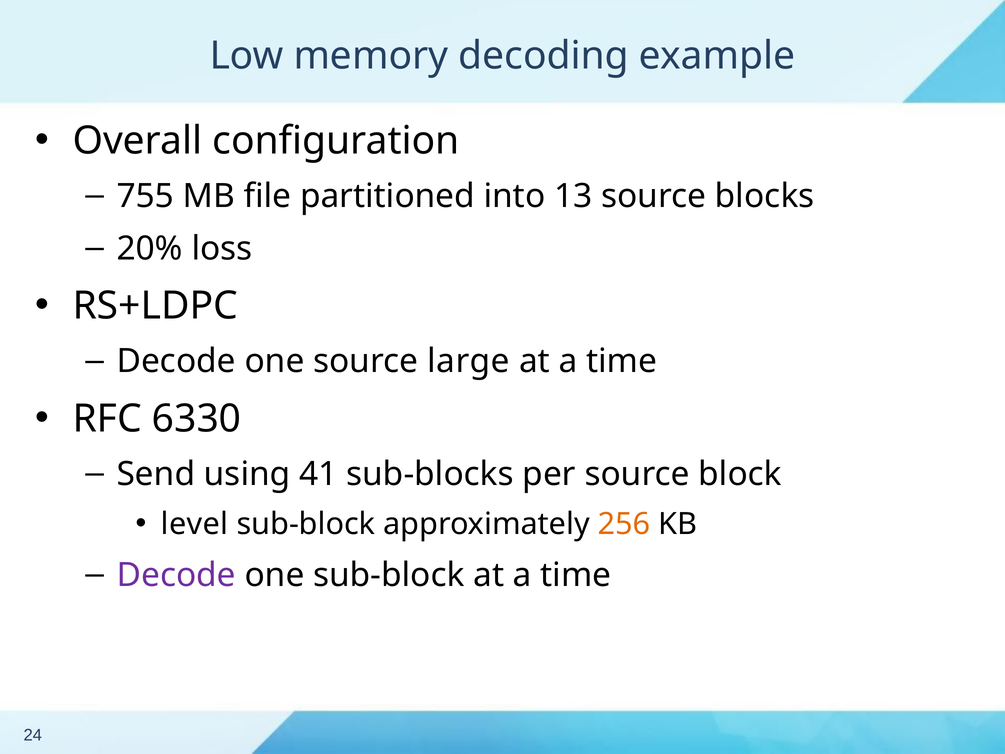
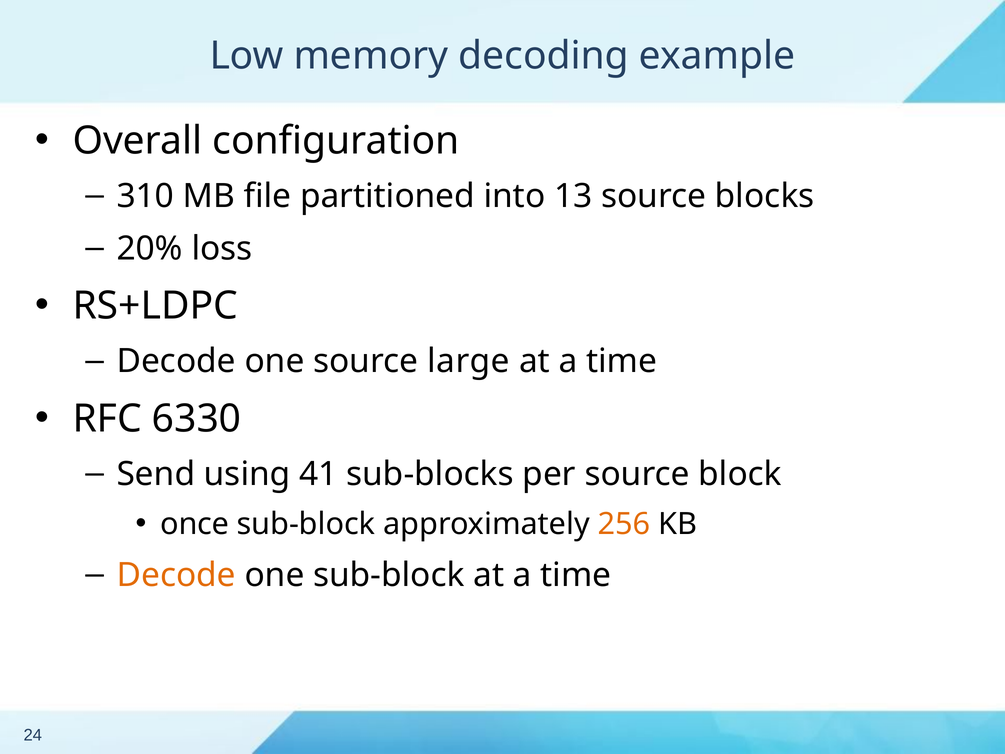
755: 755 -> 310
level: level -> once
Decode at (176, 575) colour: purple -> orange
